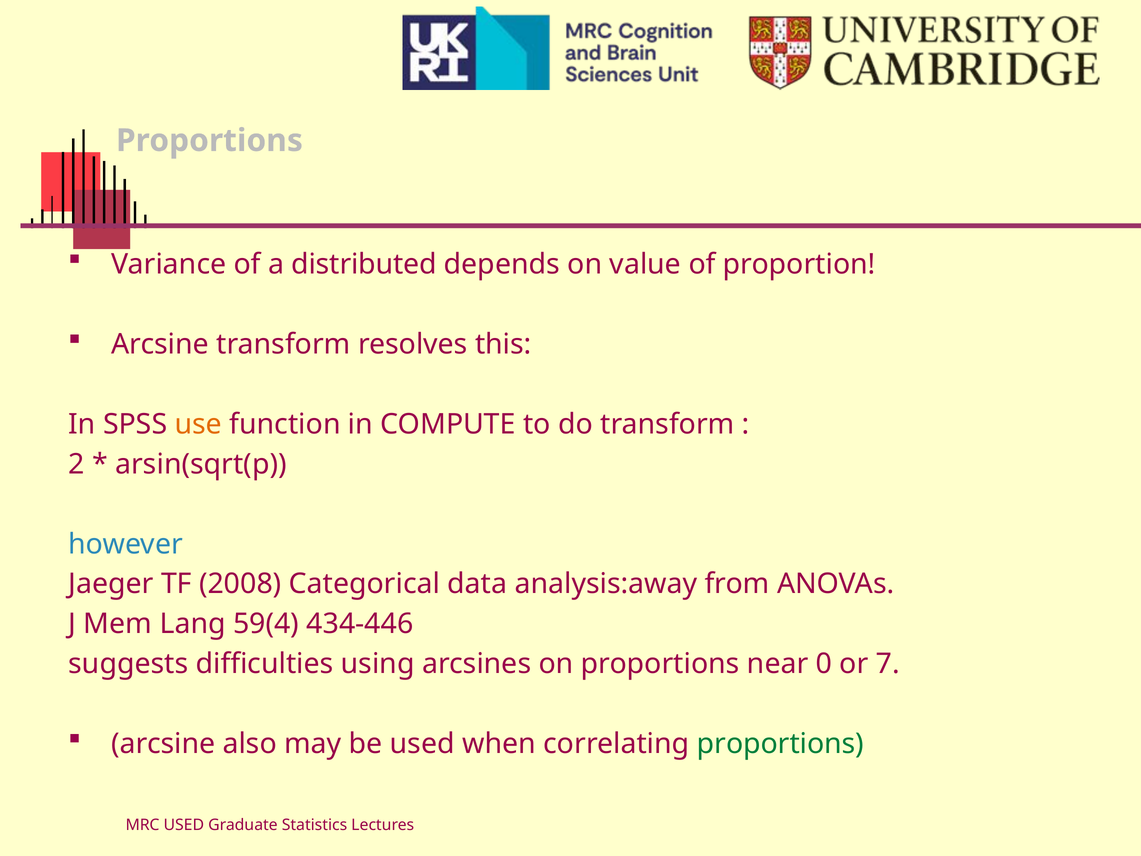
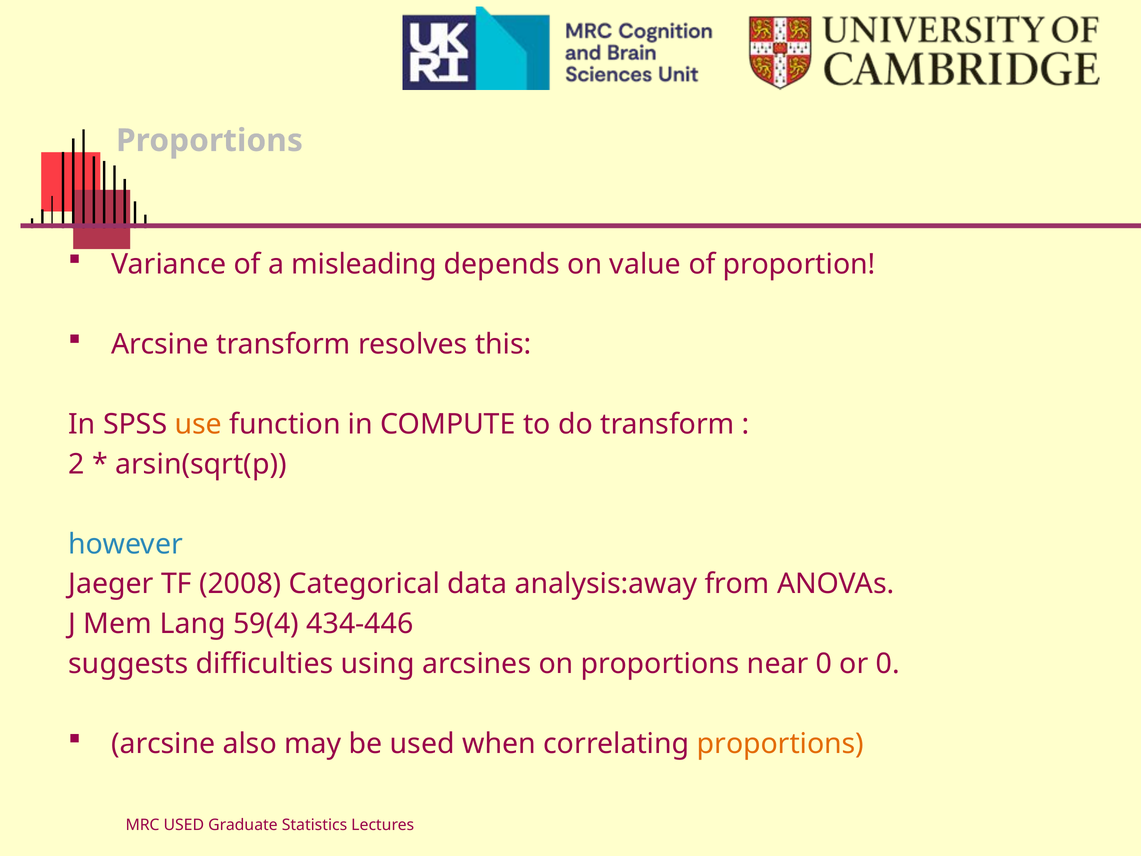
distributed: distributed -> misleading
or 7: 7 -> 0
proportions at (780, 744) colour: green -> orange
